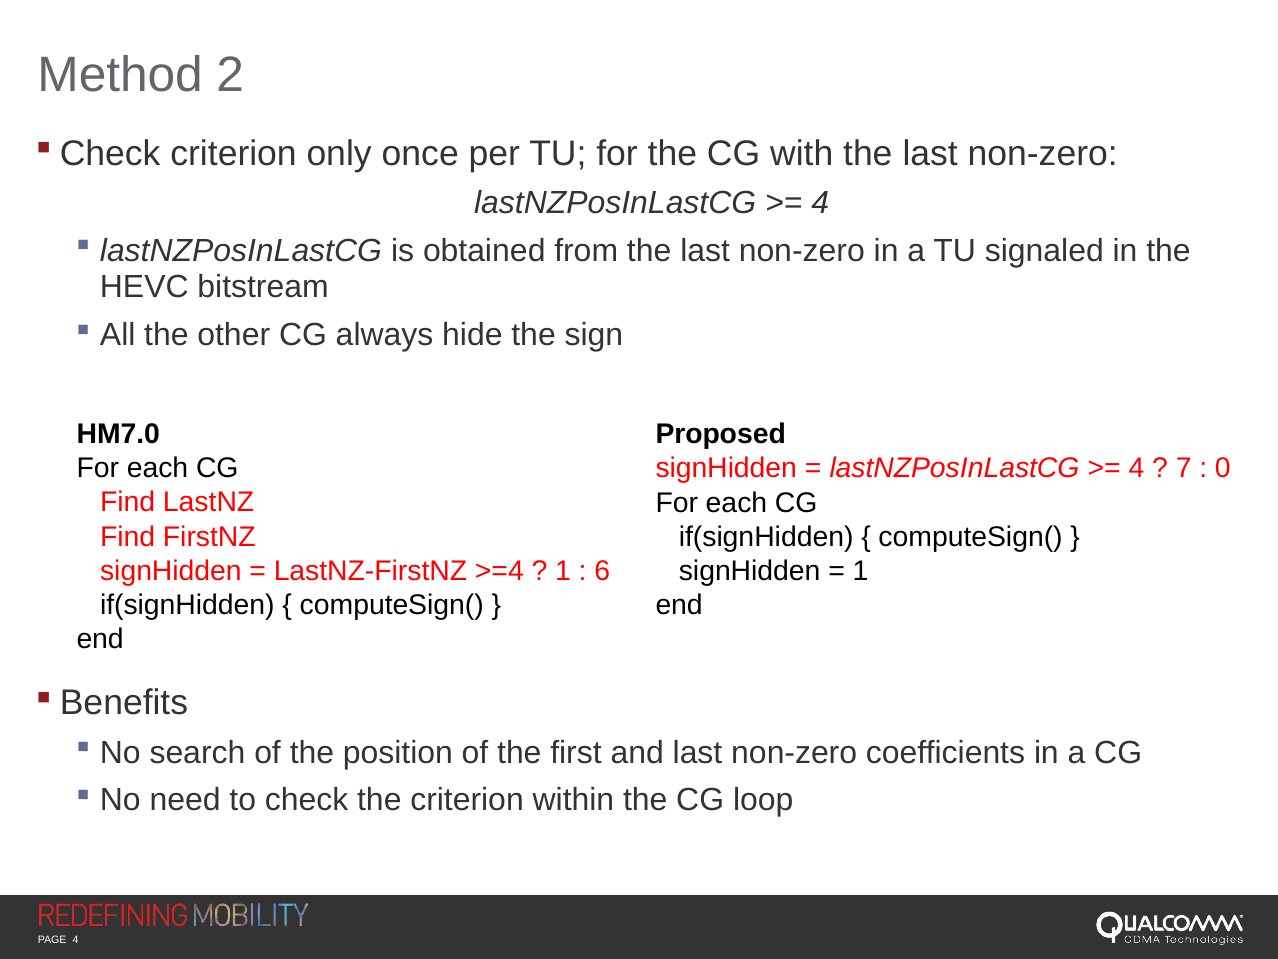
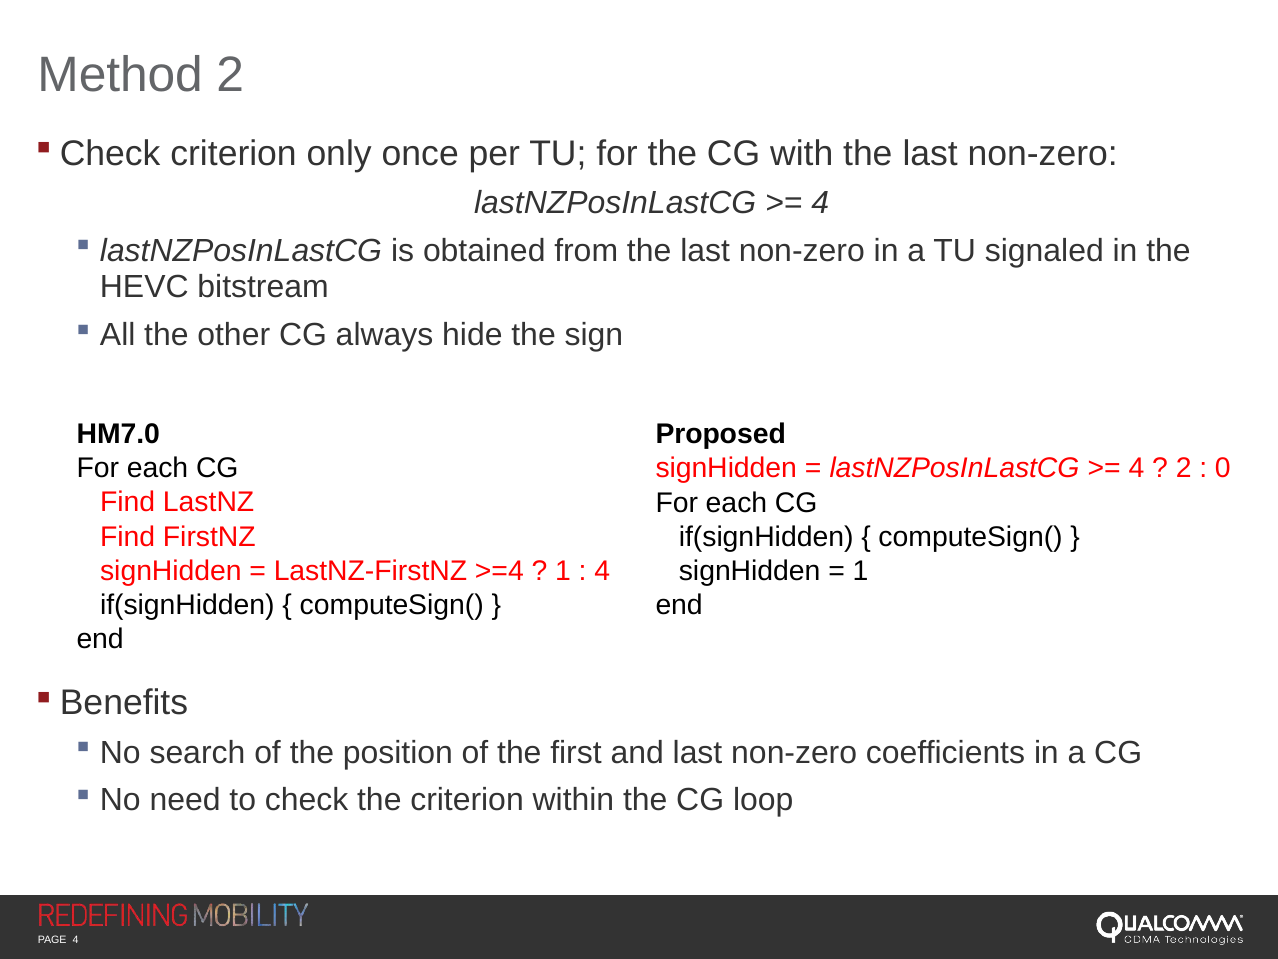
7 at (1184, 468): 7 -> 2
6 at (602, 570): 6 -> 4
